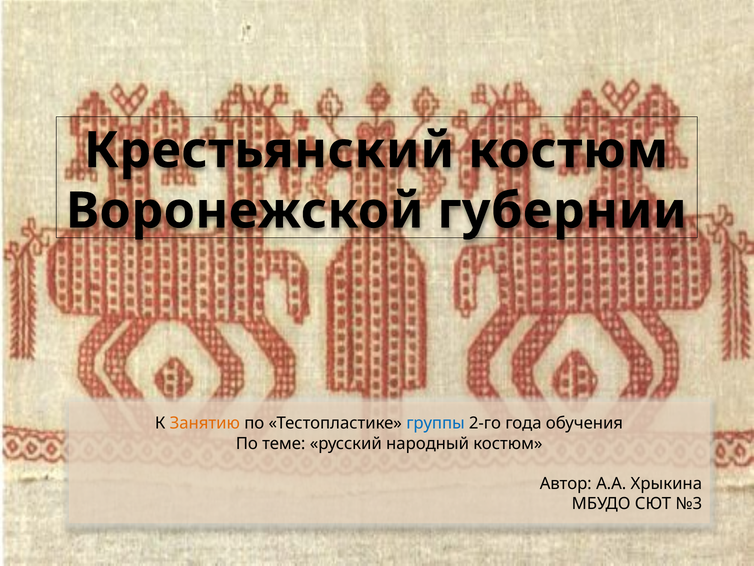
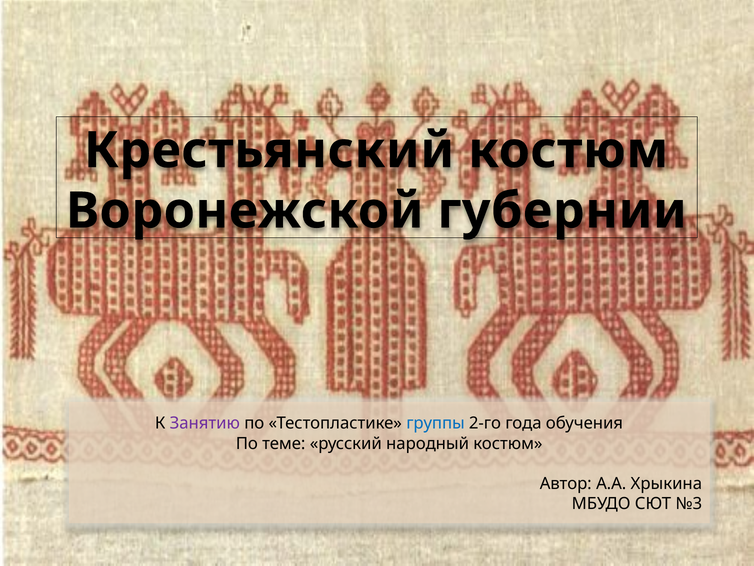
Занятию colour: orange -> purple
